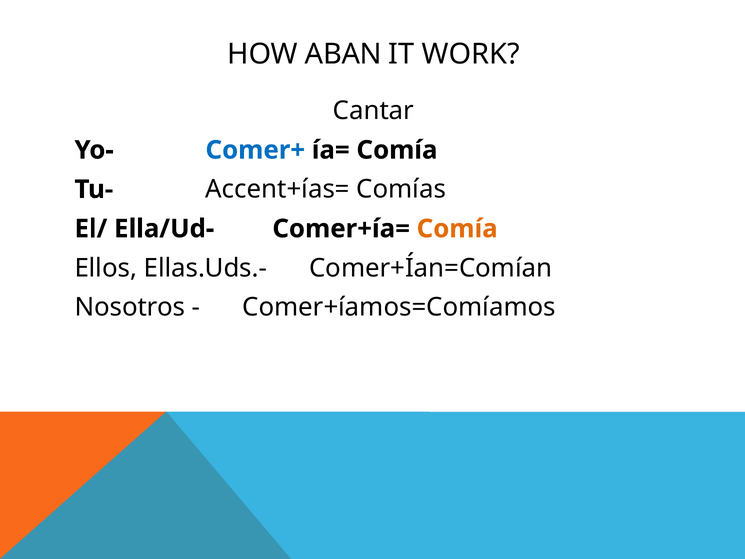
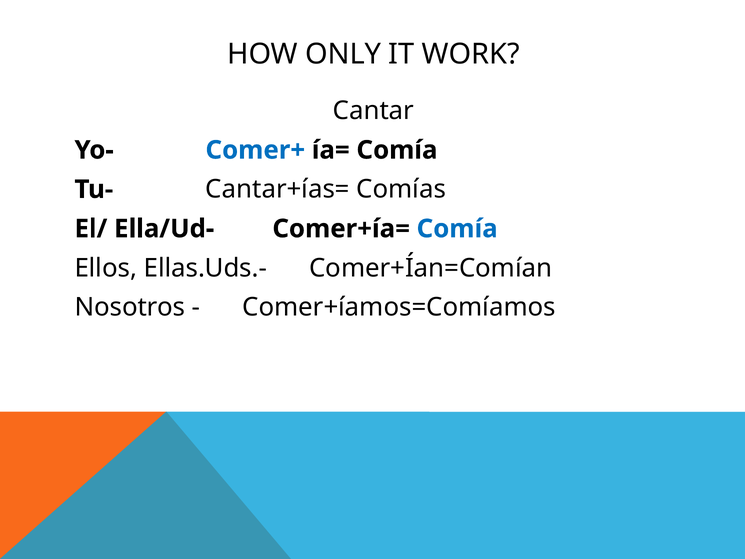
ABAN: ABAN -> ONLY
Accent+ías=: Accent+ías= -> Cantar+ías=
Comía at (457, 229) colour: orange -> blue
